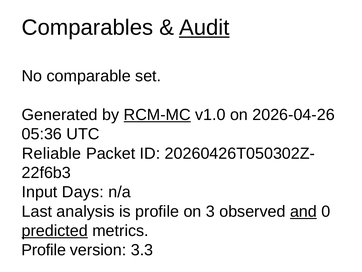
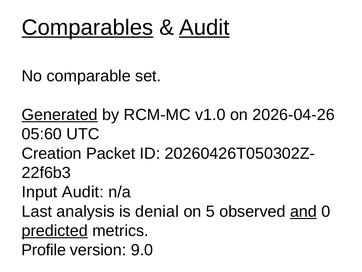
Comparables underline: none -> present
Generated underline: none -> present
RCM-MC underline: present -> none
05:36: 05:36 -> 05:60
Reliable: Reliable -> Creation
Input Days: Days -> Audit
is profile: profile -> denial
3: 3 -> 5
3.3: 3.3 -> 9.0
